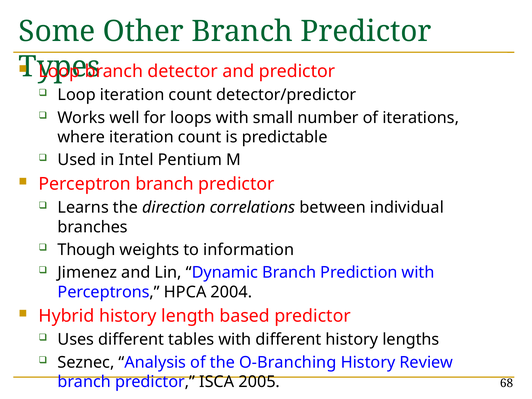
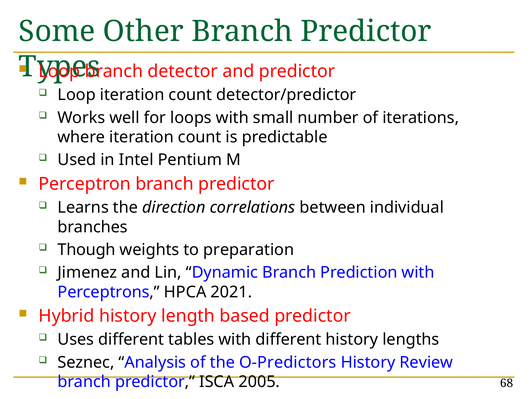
information: information -> preparation
2004: 2004 -> 2021
O-Branching: O-Branching -> O-Predictors
